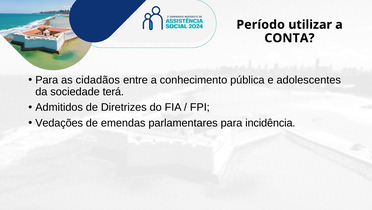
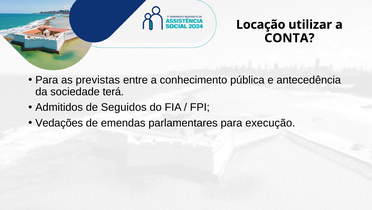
Período: Período -> Locação
cidadãos: cidadãos -> previstas
adolescentes: adolescentes -> antecedência
Diretrizes: Diretrizes -> Seguidos
incidência: incidência -> execução
